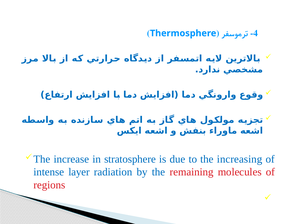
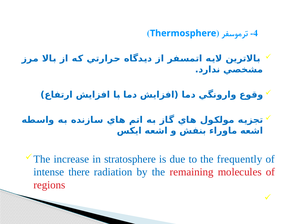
increasing: increasing -> frequently
layer: layer -> there
